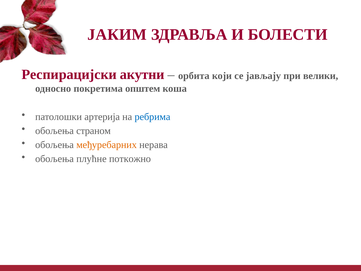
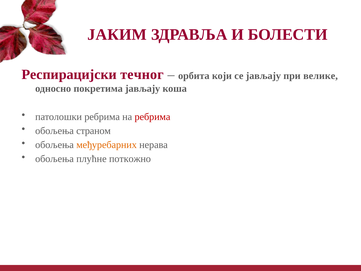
акутни: акутни -> течног
велики: велики -> велике
општем: општем -> јављajу
патолошки артерија: артерија -> ребрима
ребрима at (152, 117) colour: blue -> red
